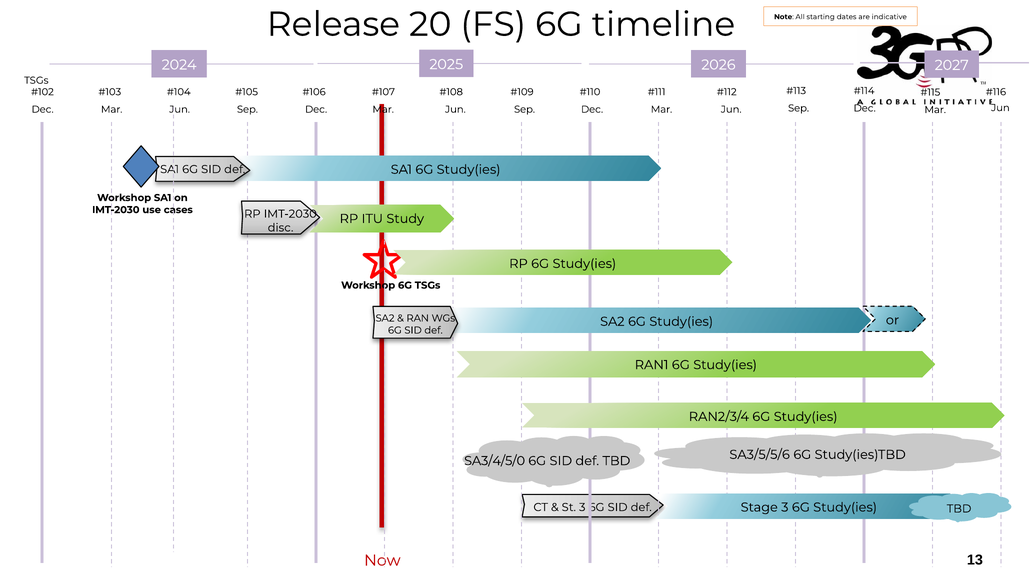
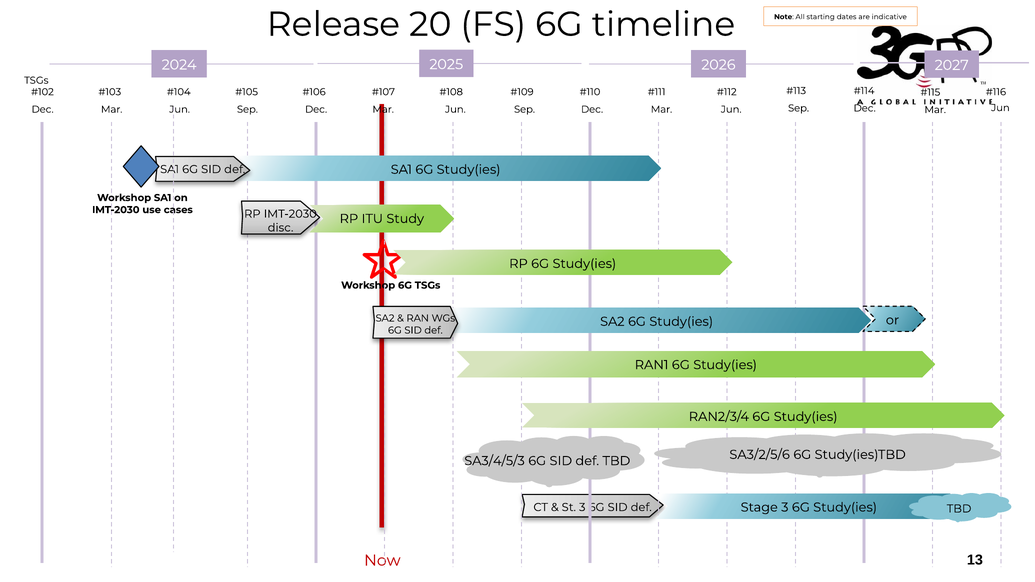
SA3/5/5/6: SA3/5/5/6 -> SA3/2/5/6
SA3/4/5/0: SA3/4/5/0 -> SA3/4/5/3
